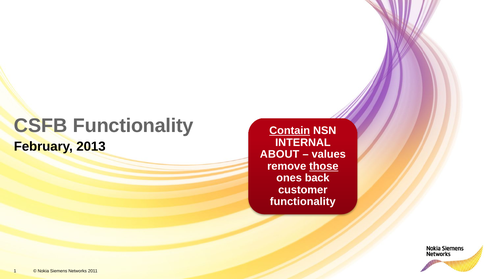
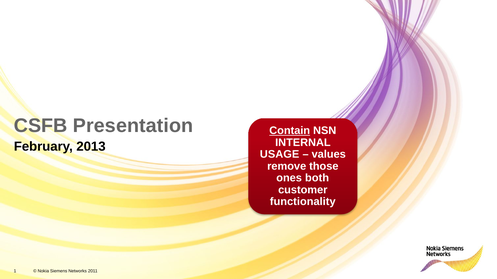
CSFB Functionality: Functionality -> Presentation
ABOUT: ABOUT -> USAGE
those underline: present -> none
back: back -> both
